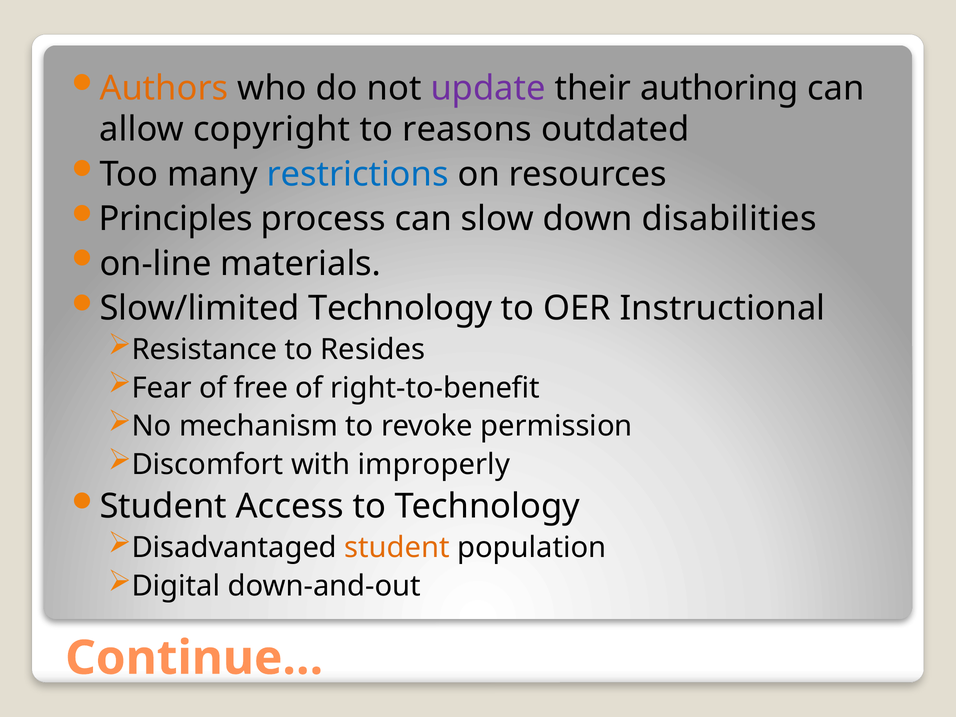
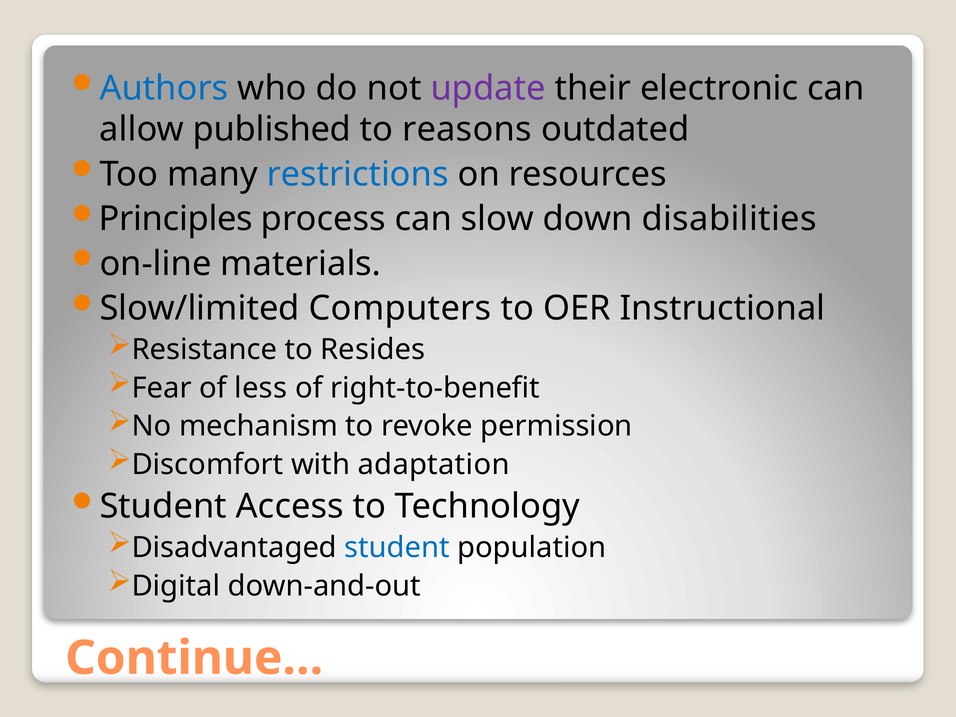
Authors colour: orange -> blue
authoring: authoring -> electronic
copyright: copyright -> published
Slow/limited Technology: Technology -> Computers
free: free -> less
improperly: improperly -> adaptation
student at (397, 548) colour: orange -> blue
